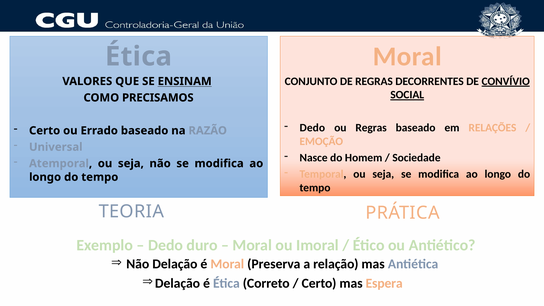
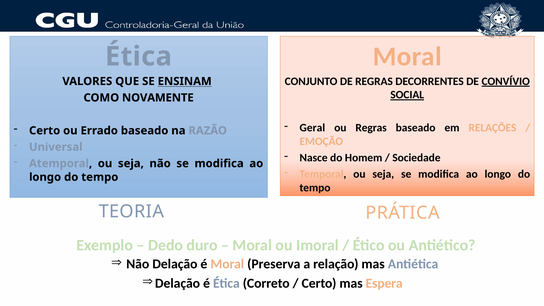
PRECISAMOS: PRECISAMOS -> NOVAMENTE
Dedo at (312, 128): Dedo -> Geral
